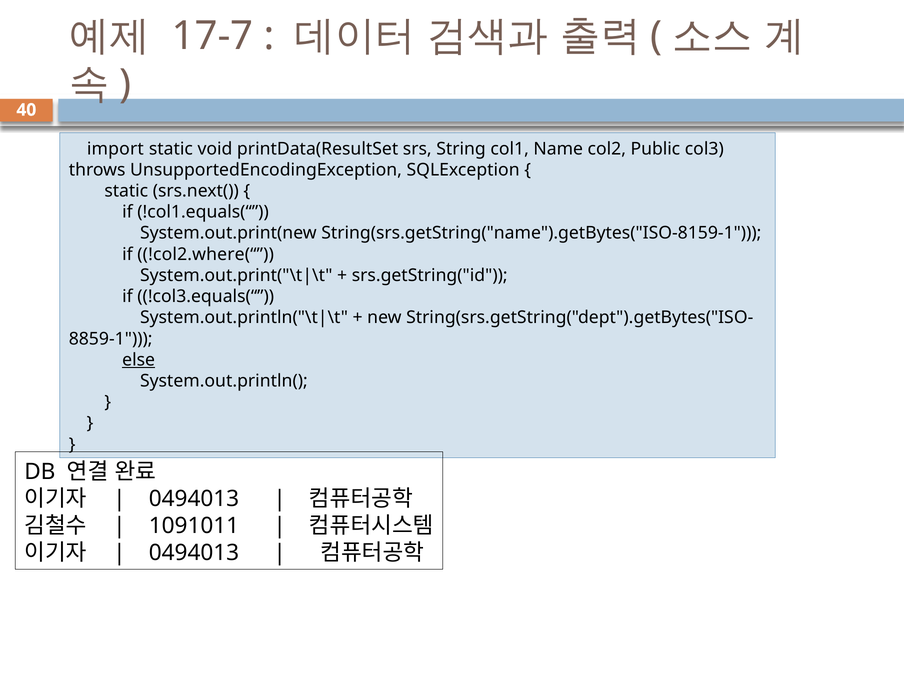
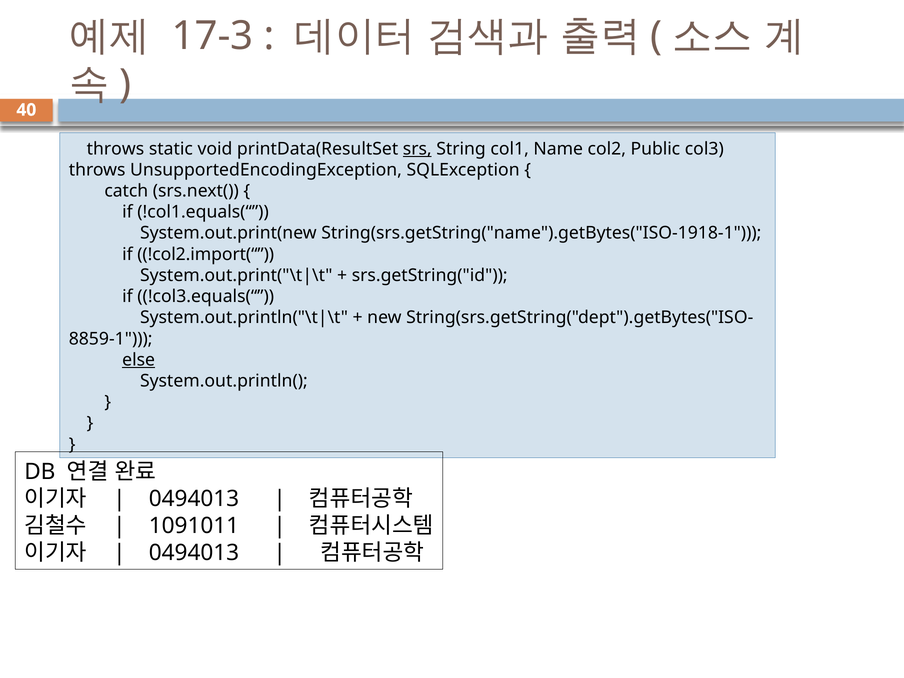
17-7: 17-7 -> 17-3
import at (115, 149): import -> throws
srs underline: none -> present
static at (126, 191): static -> catch
String(srs.getString("name").getBytes("ISO-8159-1: String(srs.getString("name").getBytes("ISO-8159-1 -> String(srs.getString("name").getBytes("ISO-1918-1
!col2.where(“: !col2.where(“ -> !col2.import(“
